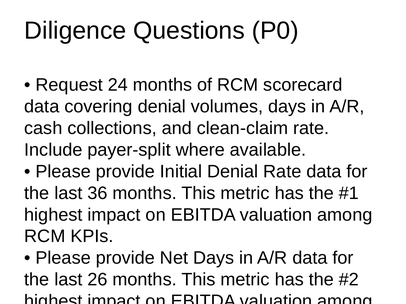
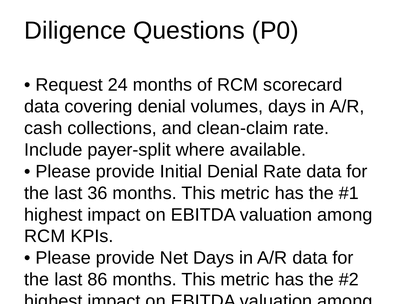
26: 26 -> 86
